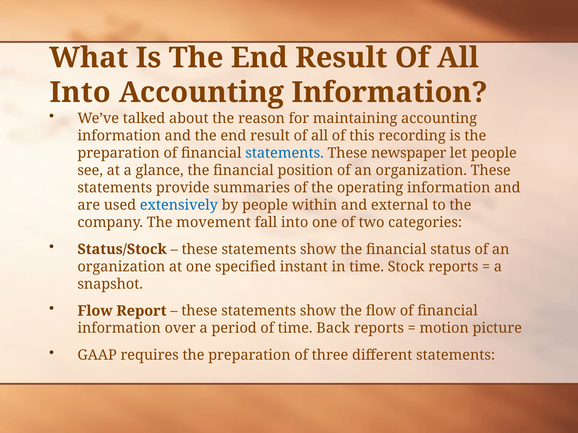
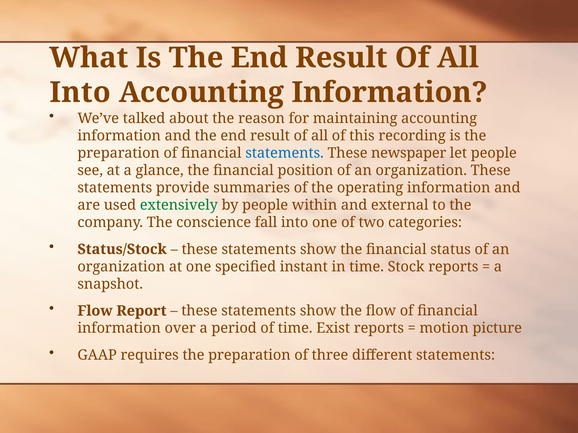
extensively colour: blue -> green
movement: movement -> conscience
Back: Back -> Exist
